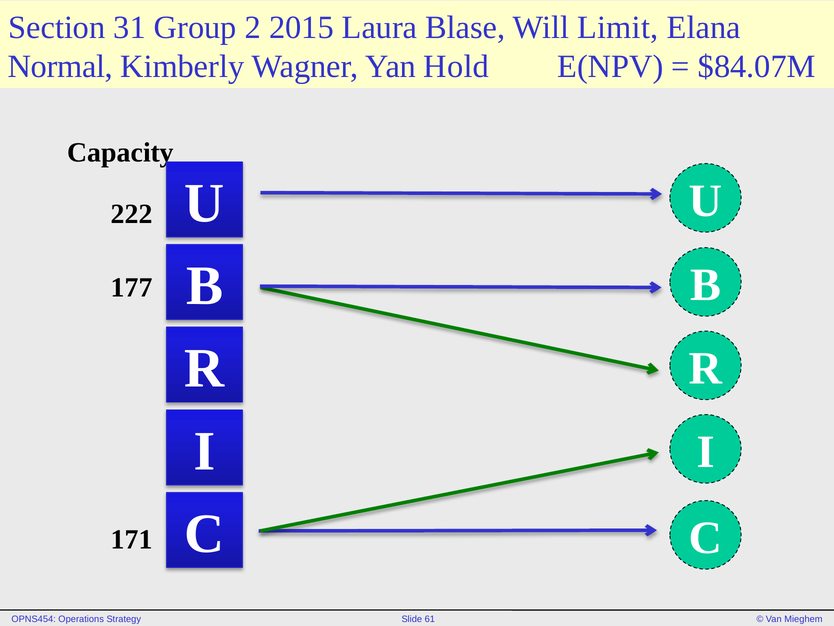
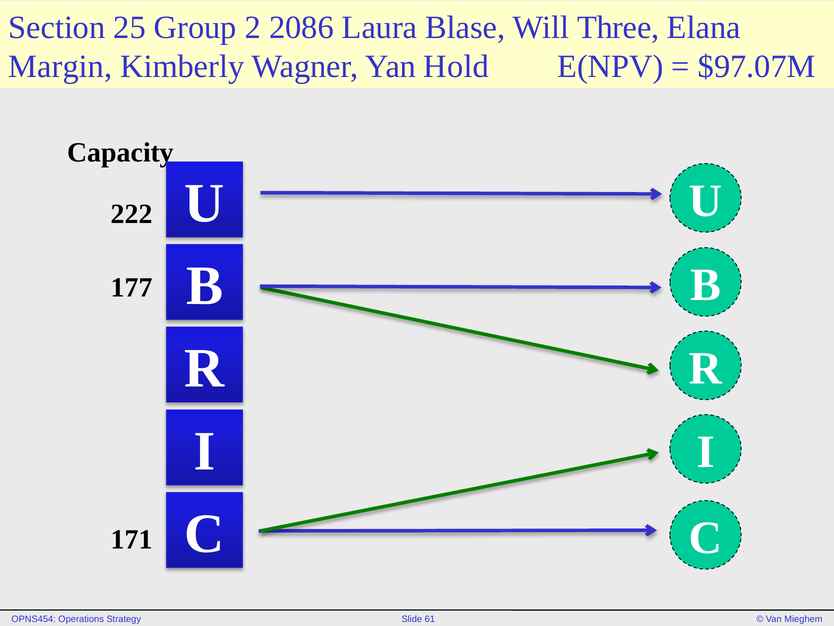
31: 31 -> 25
2015: 2015 -> 2086
Limit: Limit -> Three
Normal: Normal -> Margin
$84.07M: $84.07M -> $97.07M
